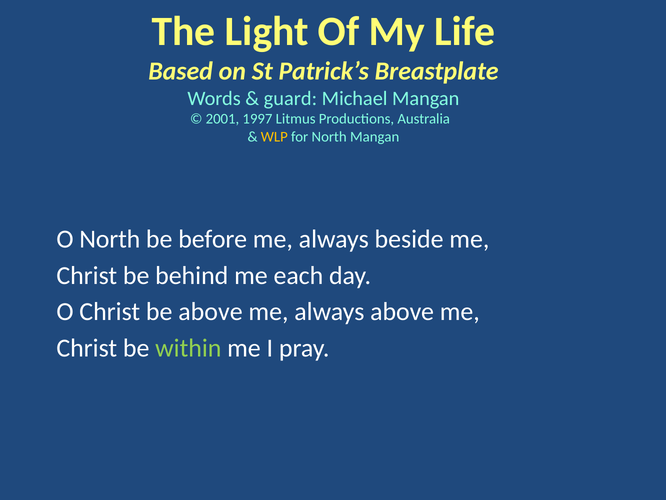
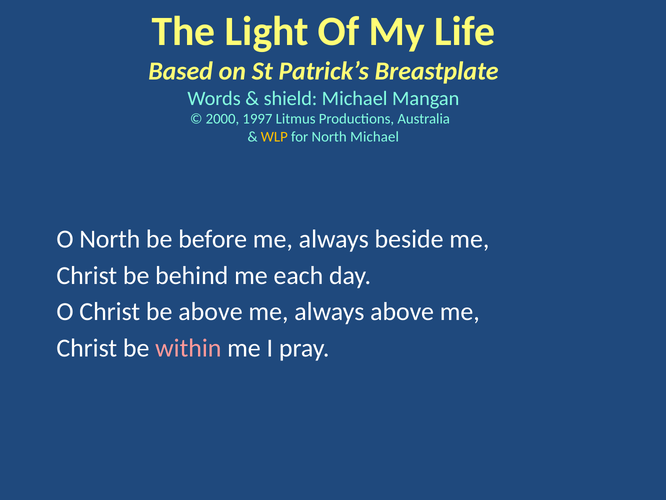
guard: guard -> shield
2001: 2001 -> 2000
North Mangan: Mangan -> Michael
within colour: light green -> pink
